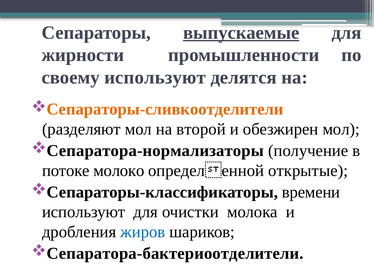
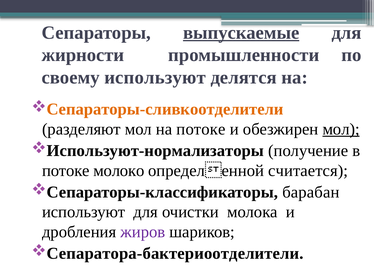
на второй: второй -> потоке
мол at (341, 129) underline: none -> present
Сепаратора-нормализаторы: Сепаратора-нормализаторы -> Используют-нормализаторы
открытые: открытые -> считается
времени: времени -> барабан
жиров colour: blue -> purple
